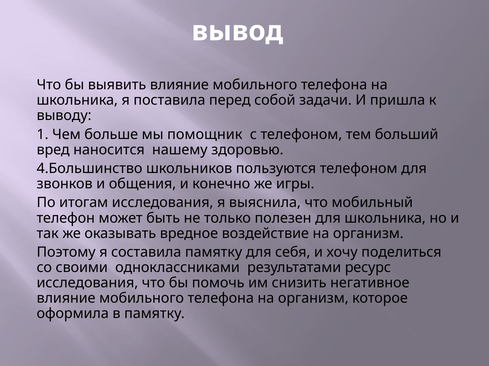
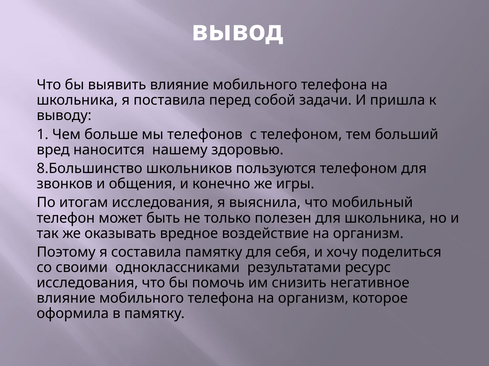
помощник: помощник -> телефонов
4.Большинство: 4.Большинство -> 8.Большинство
